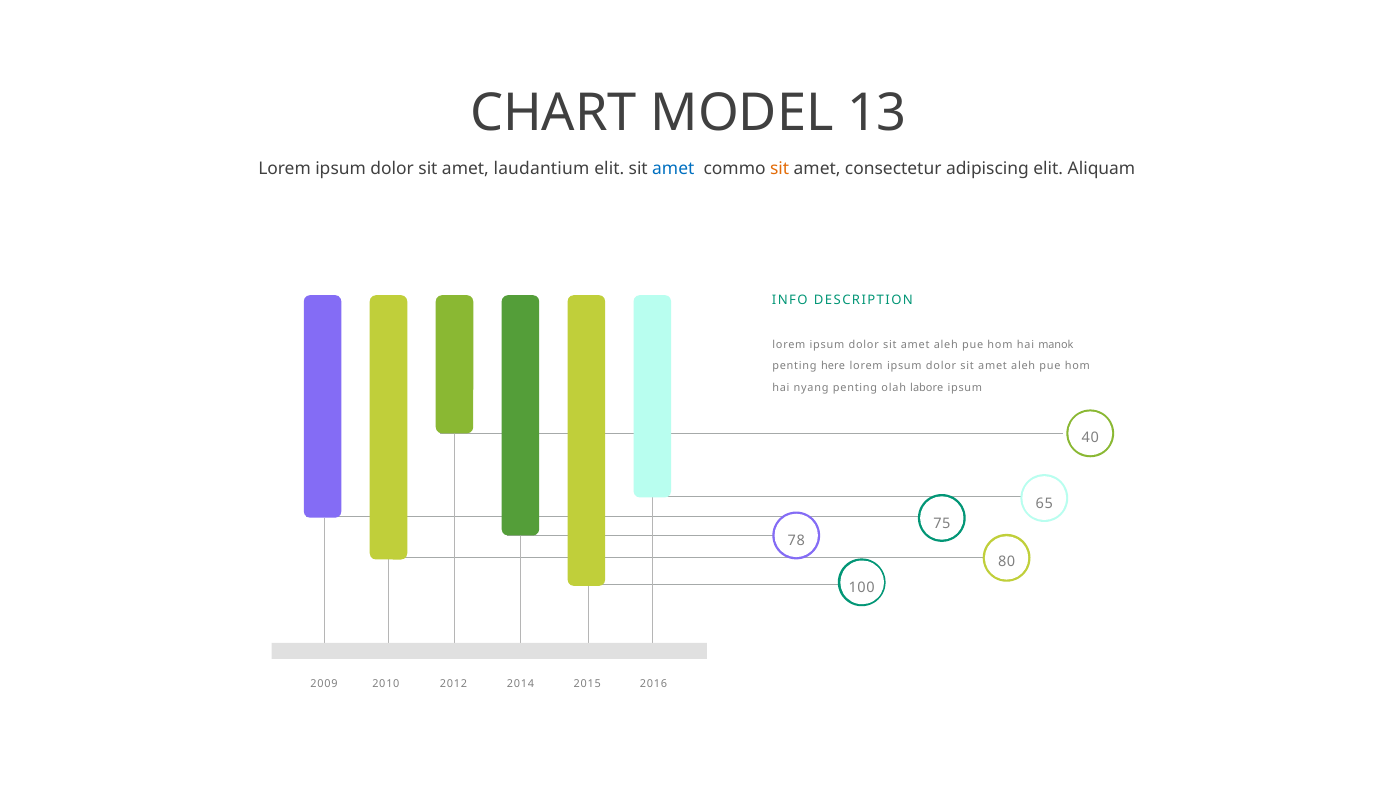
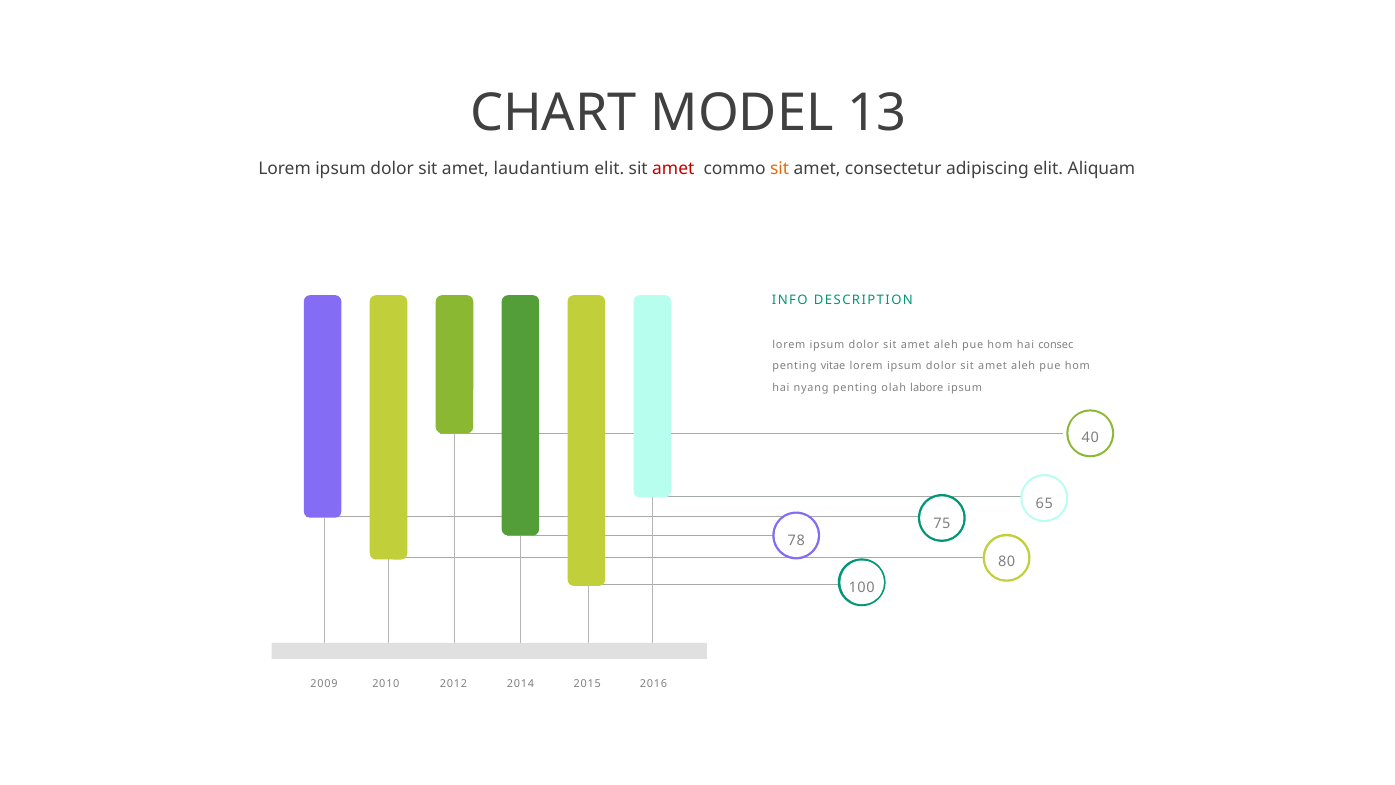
amet at (673, 169) colour: blue -> red
manok: manok -> consec
here: here -> vitae
